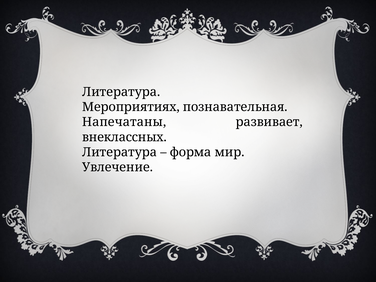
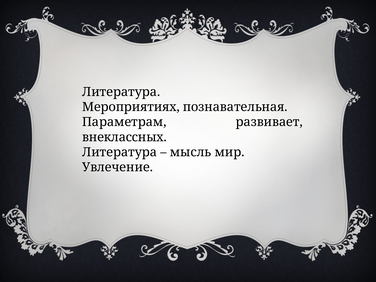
Напечатаны: Напечатаны -> Параметрам
форма: форма -> мысль
